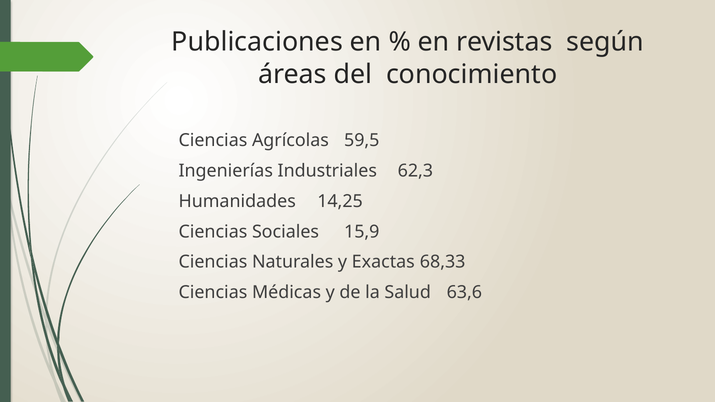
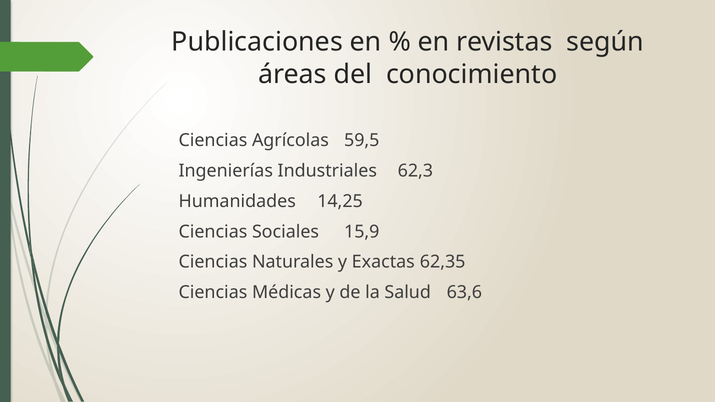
68,33: 68,33 -> 62,35
